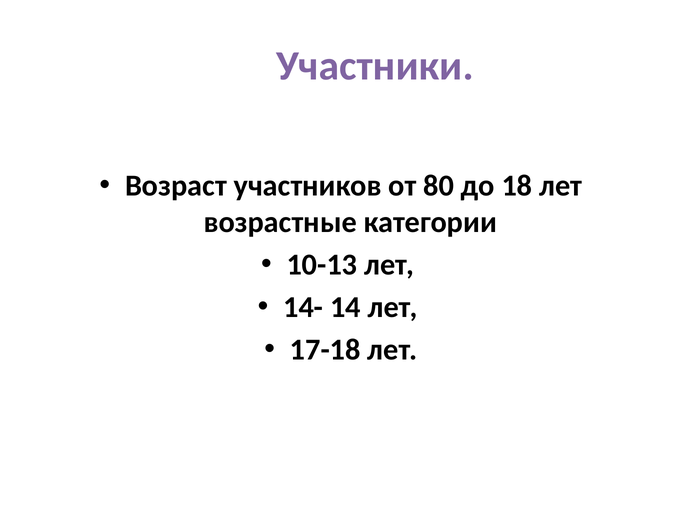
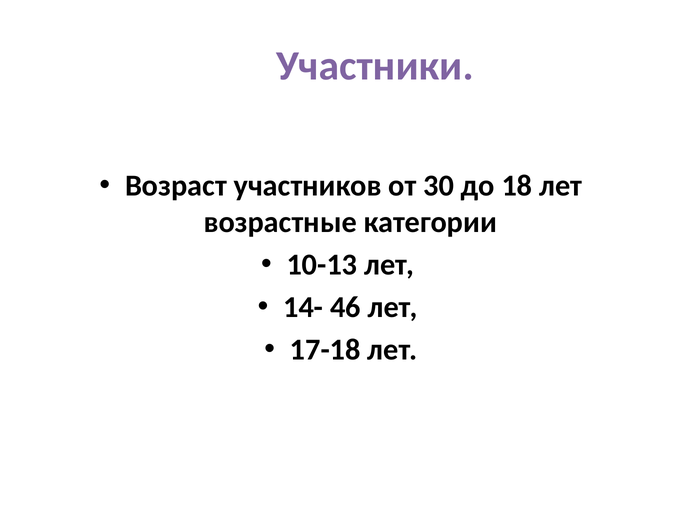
80: 80 -> 30
14: 14 -> 46
